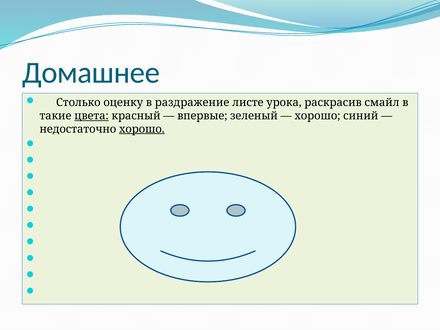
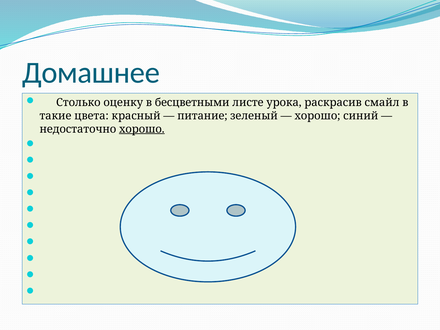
раздражение: раздражение -> бесцветными
цвета underline: present -> none
впервые: впервые -> питание
